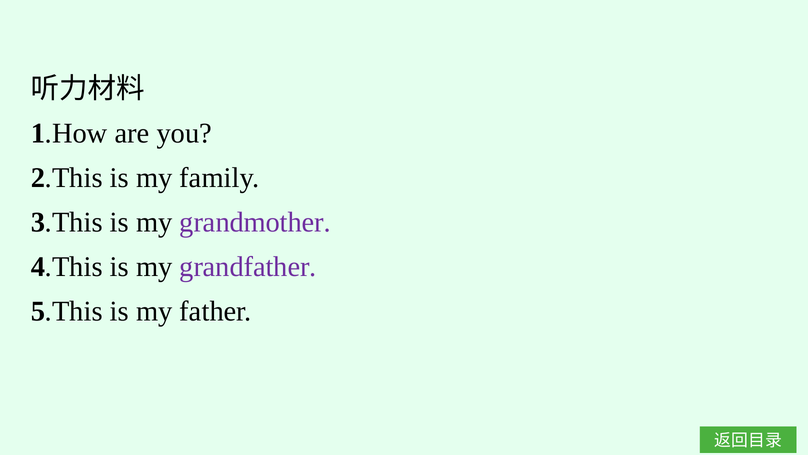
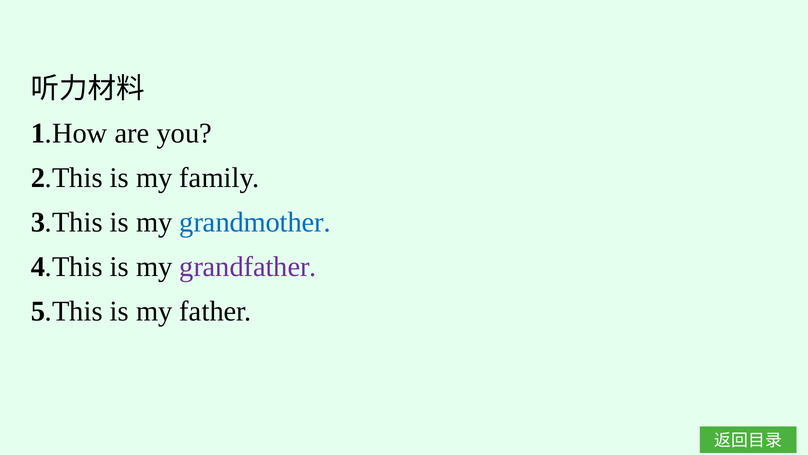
grandmother colour: purple -> blue
